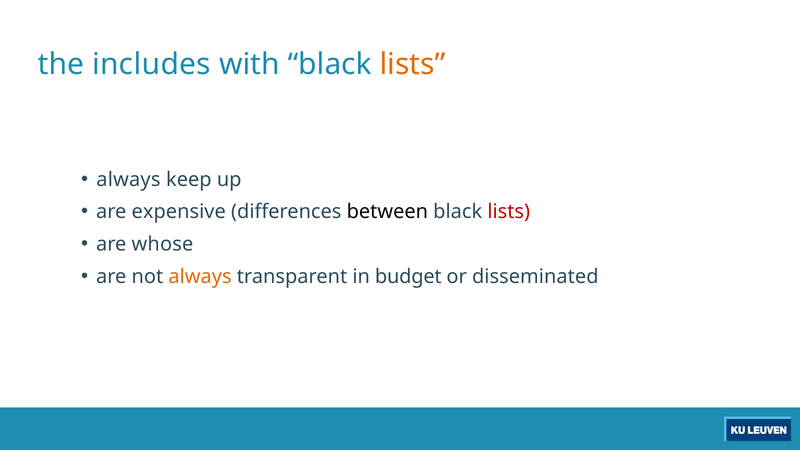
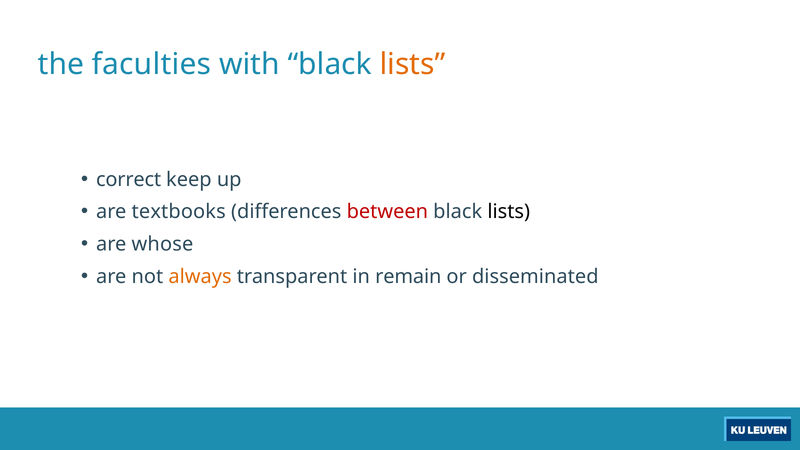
includes: includes -> faculties
always at (128, 180): always -> correct
expensive: expensive -> textbooks
between colour: black -> red
lists at (509, 212) colour: red -> black
budget: budget -> remain
